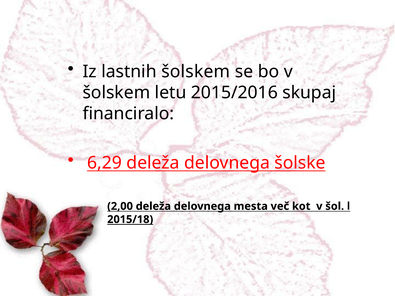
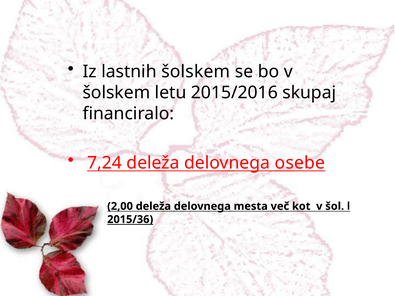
6,29: 6,29 -> 7,24
šolske: šolske -> osebe
2015/18: 2015/18 -> 2015/36
